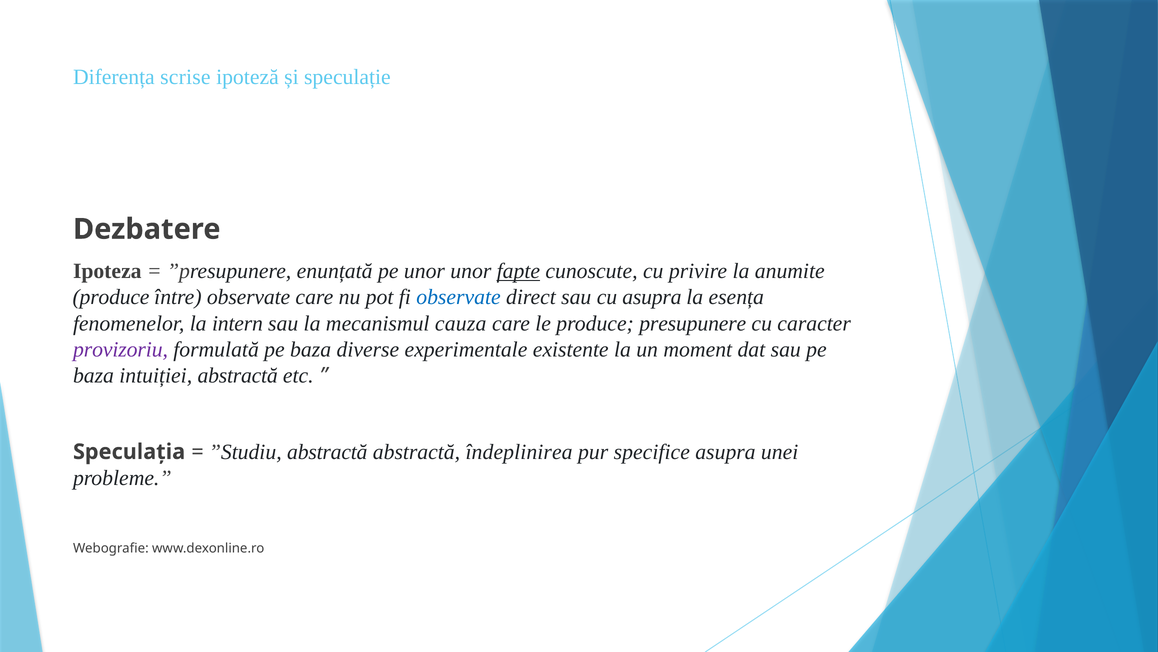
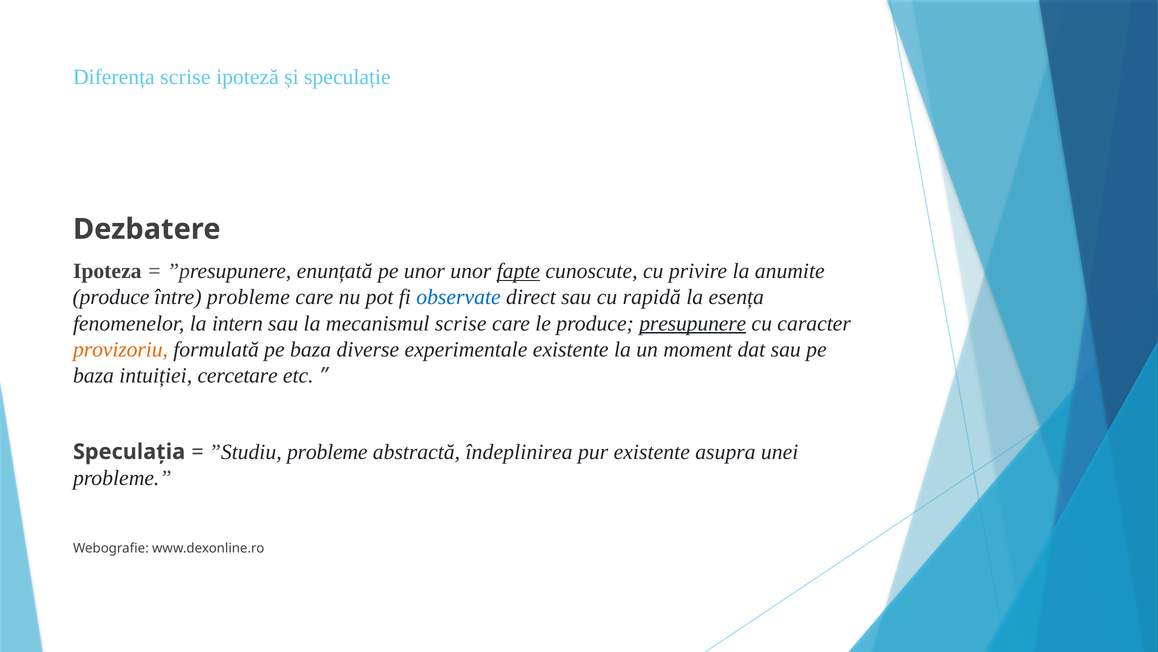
între observate: observate -> probleme
cu asupra: asupra -> rapidă
mecanismul cauza: cauza -> scrise
presupunere underline: none -> present
provizoriu colour: purple -> orange
intuiției abstractă: abstractă -> cercetare
”Studiu abstractă: abstractă -> probleme
pur specifice: specifice -> existente
